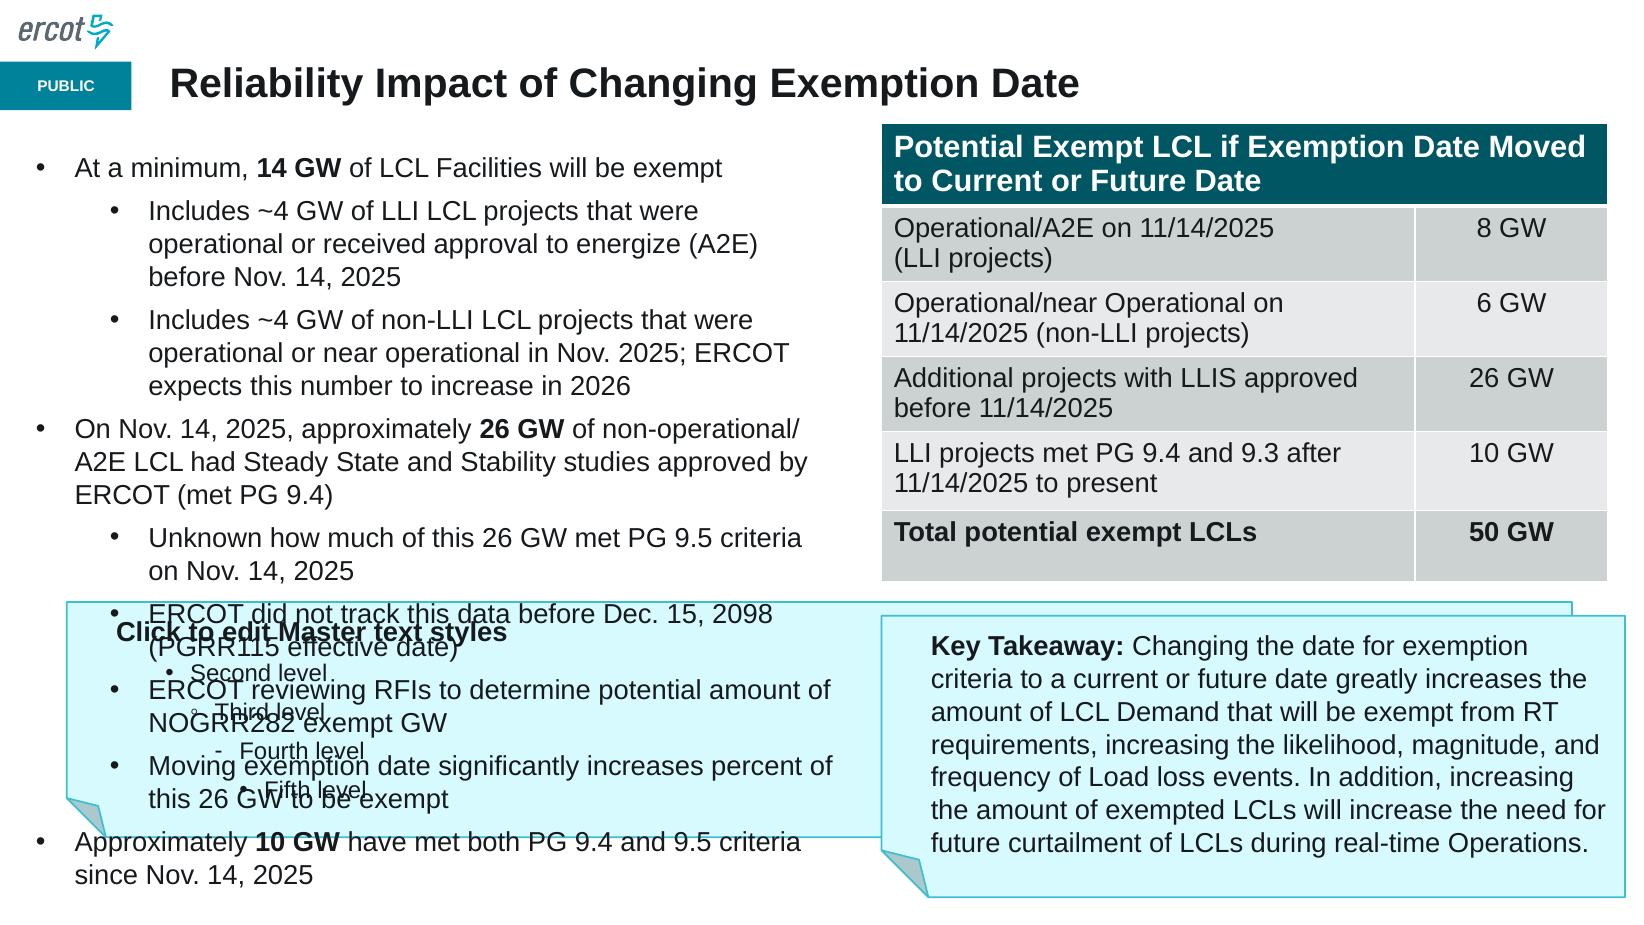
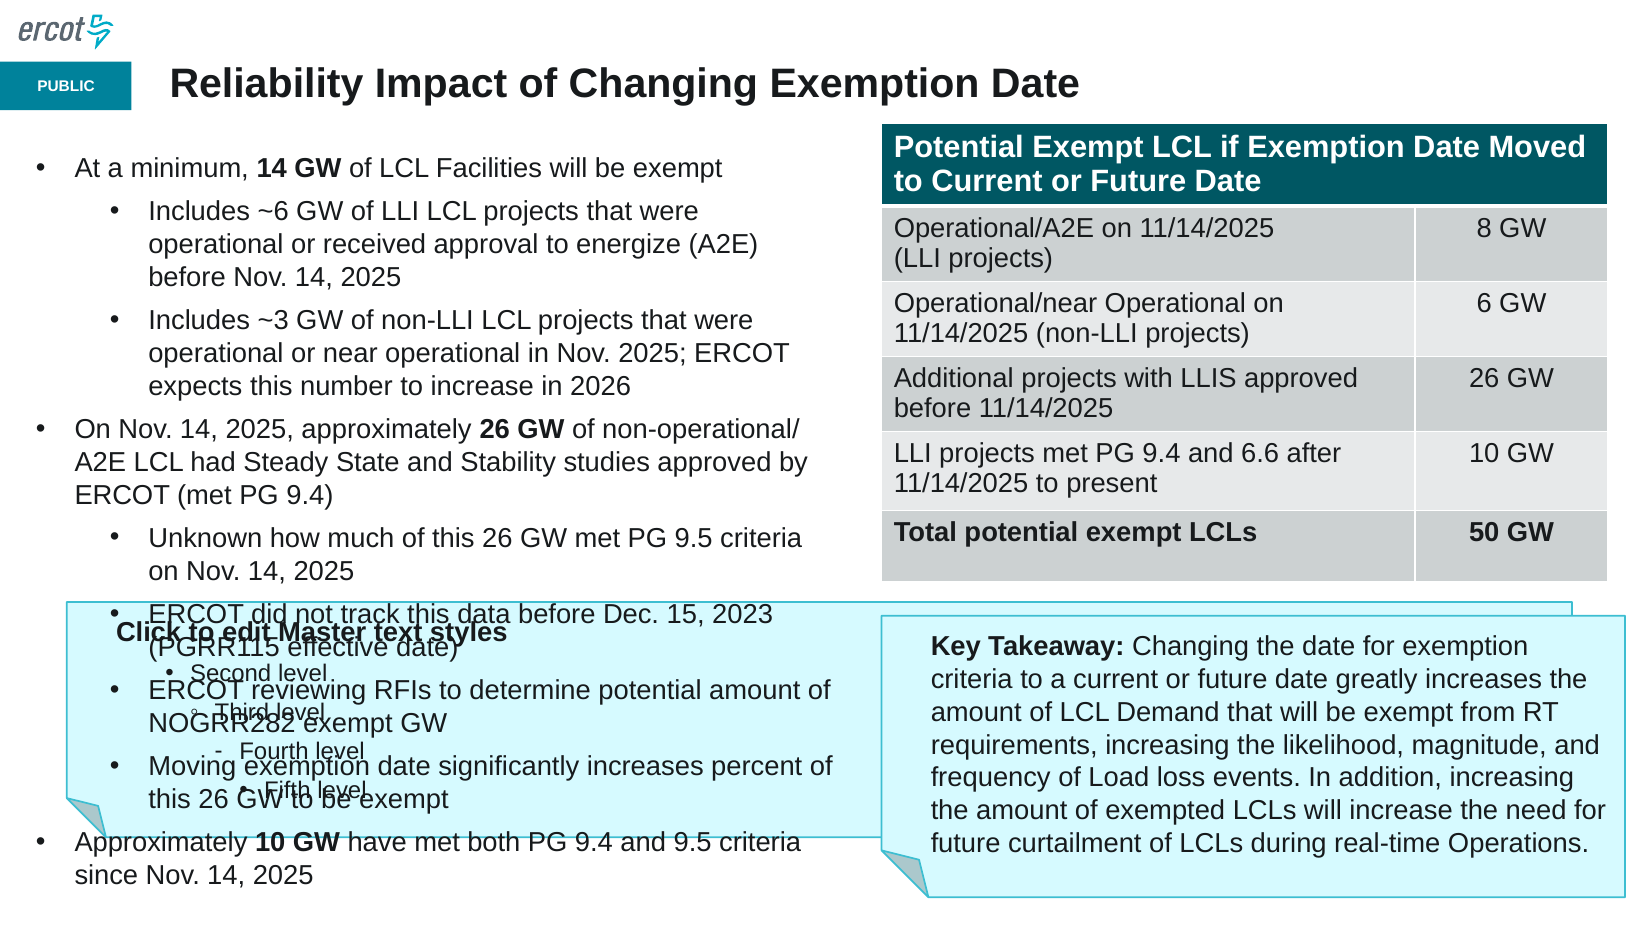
~4 at (273, 212): ~4 -> ~6
~4 at (273, 321): ~4 -> ~3
9.3: 9.3 -> 6.6
2098: 2098 -> 2023
